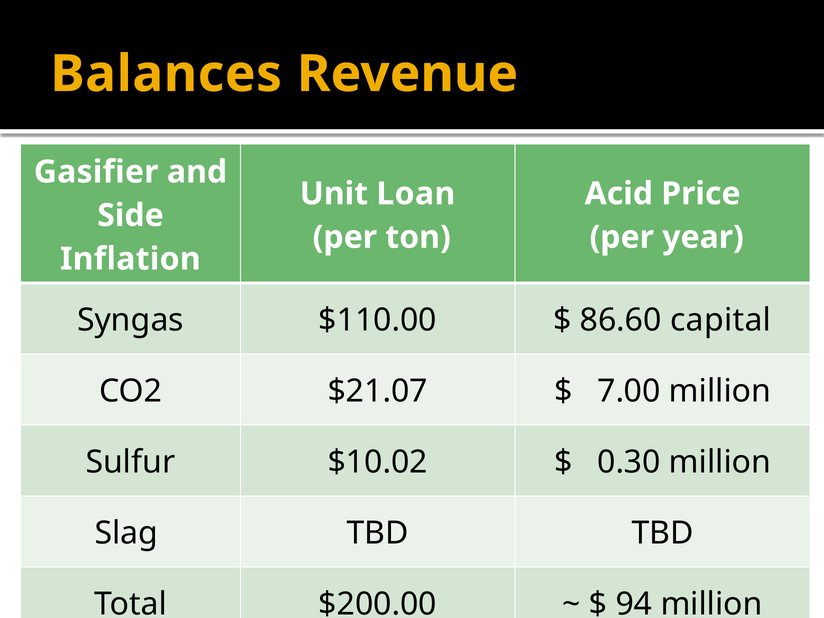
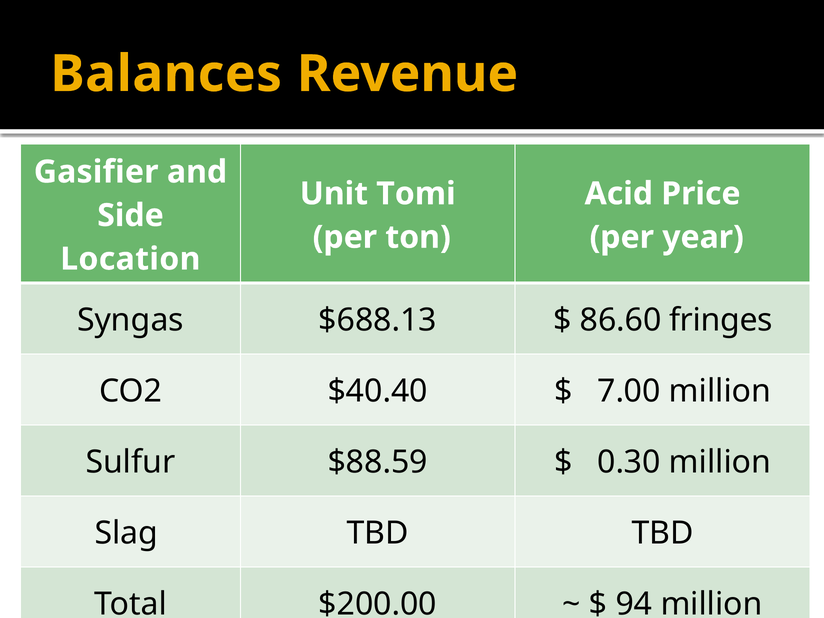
Loan: Loan -> Tomi
Inflation: Inflation -> Location
$110.00: $110.00 -> $688.13
capital: capital -> fringes
$21.07: $21.07 -> $40.40
$10.02: $10.02 -> $88.59
